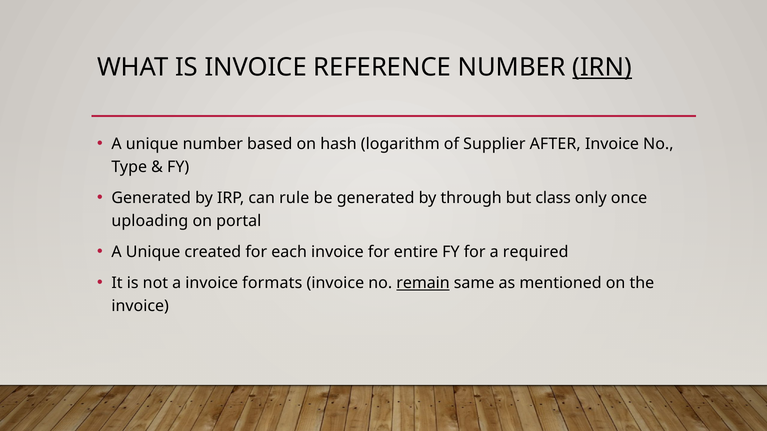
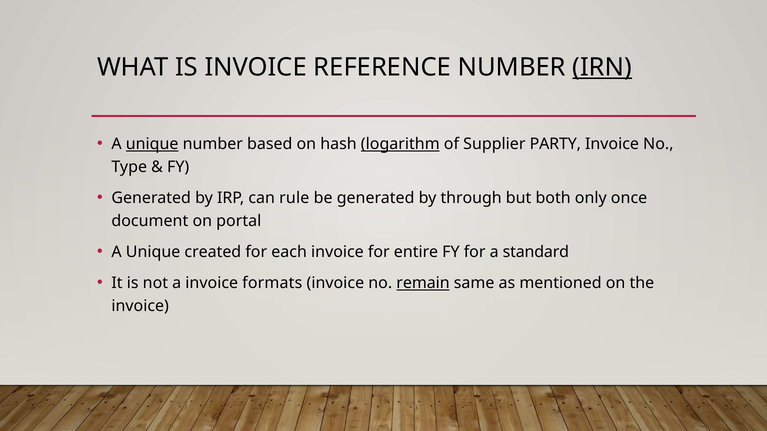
unique at (152, 144) underline: none -> present
logarithm underline: none -> present
AFTER: AFTER -> PARTY
class: class -> both
uploading: uploading -> document
required: required -> standard
